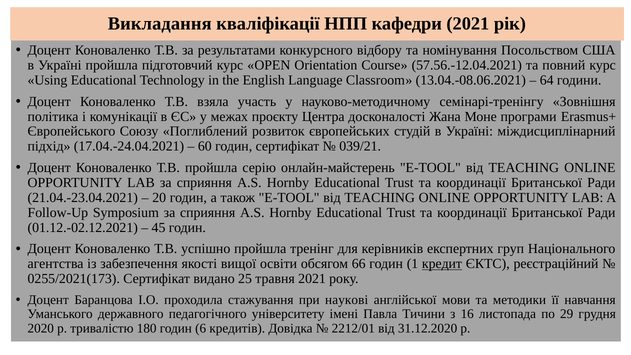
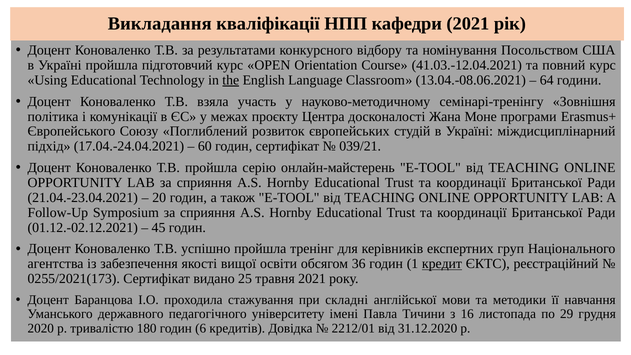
57.56.-12.04.2021: 57.56.-12.04.2021 -> 41.03.-12.04.2021
the underline: none -> present
66: 66 -> 36
наукові: наукові -> складні
